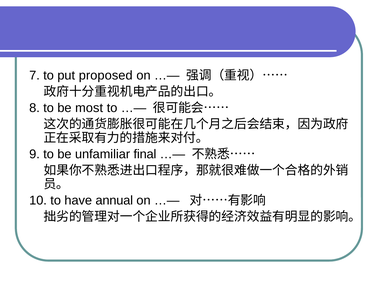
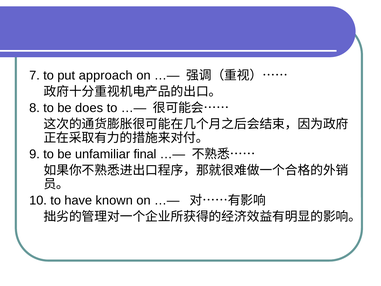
proposed: proposed -> approach
most: most -> does
annual: annual -> known
